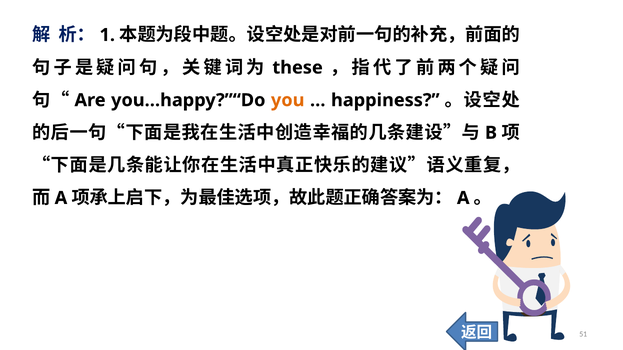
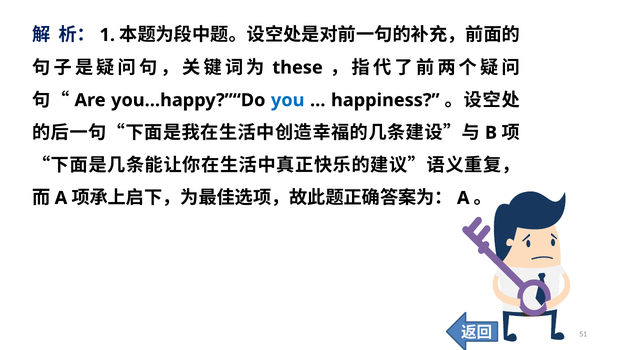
you colour: orange -> blue
